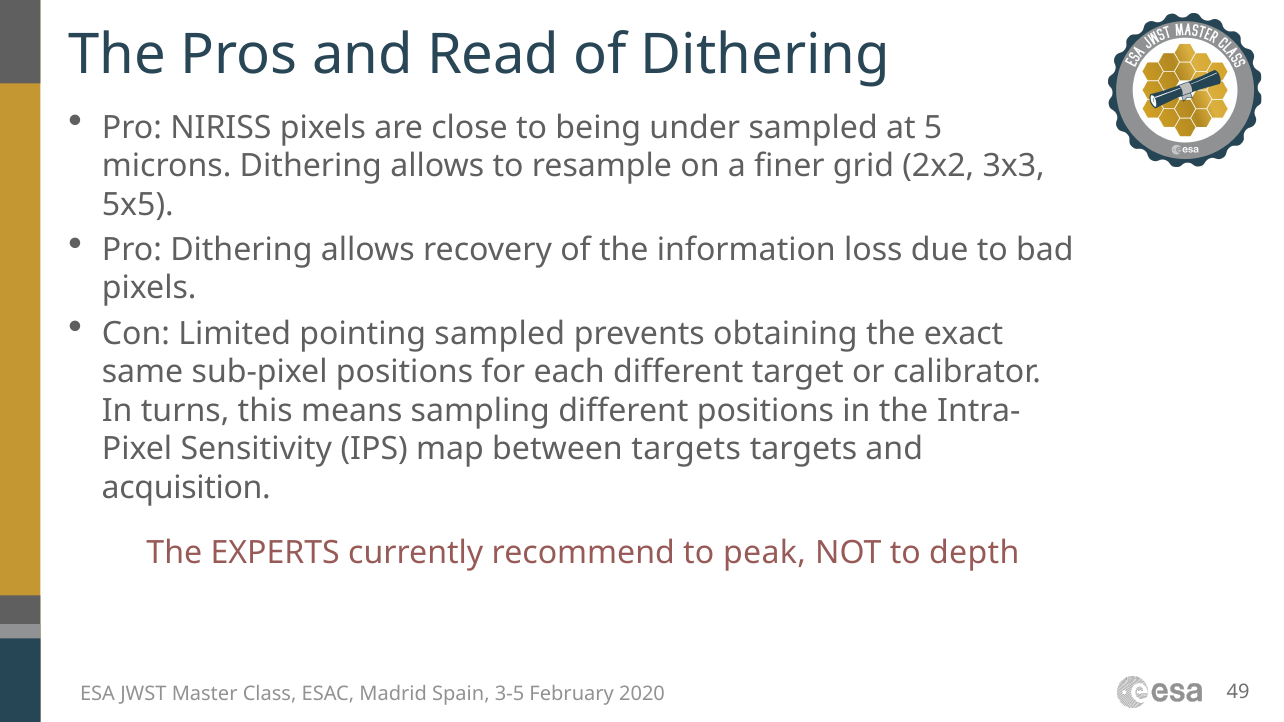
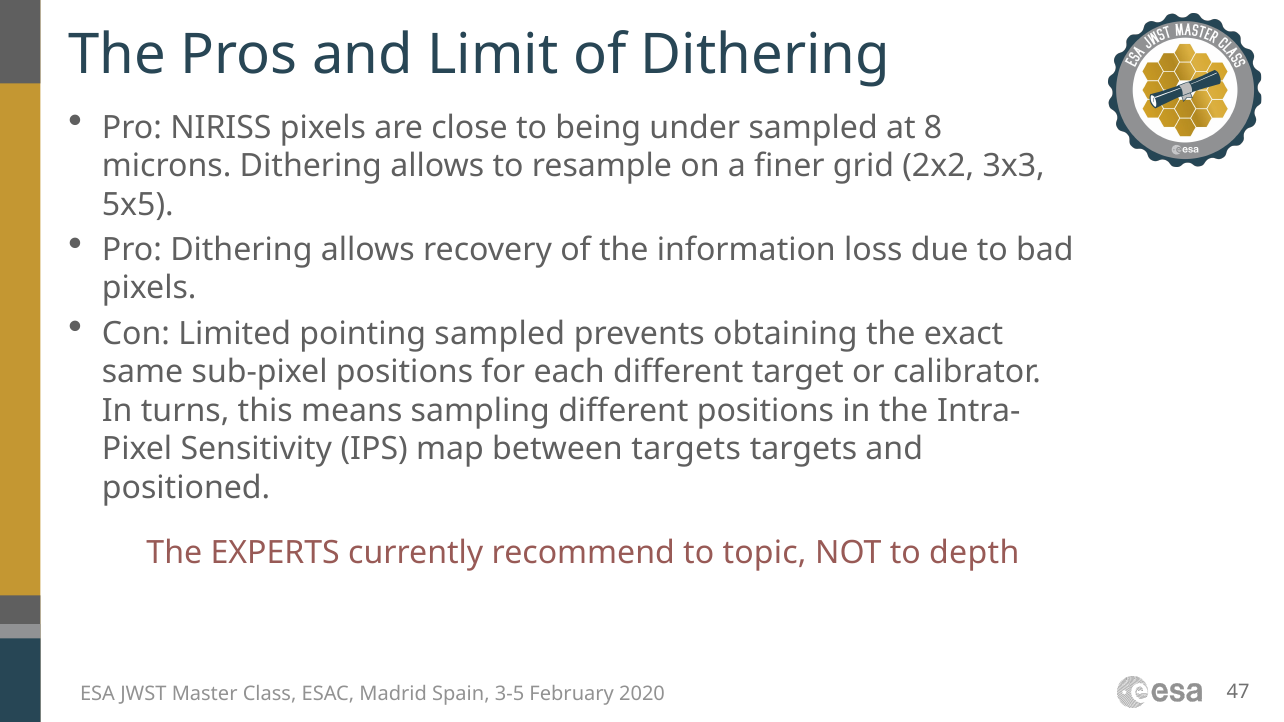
Read: Read -> Limit
5: 5 -> 8
acquisition: acquisition -> positioned
peak: peak -> topic
49: 49 -> 47
